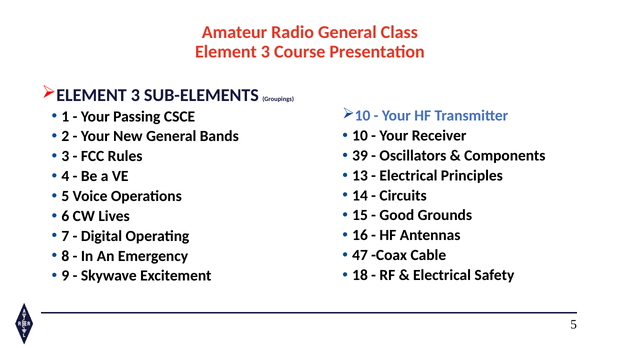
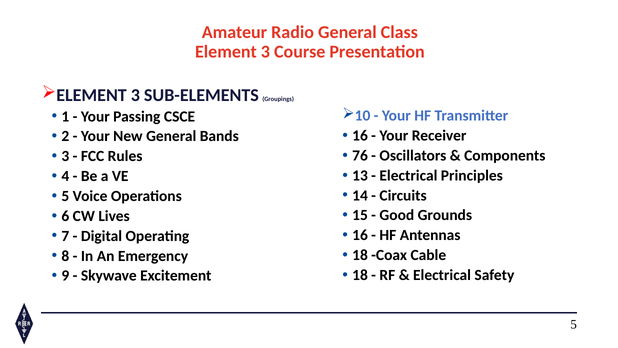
10 at (360, 136): 10 -> 16
39: 39 -> 76
47 at (360, 255): 47 -> 18
